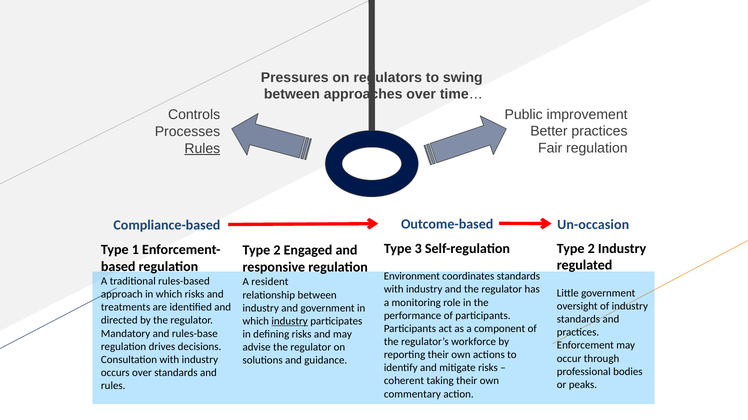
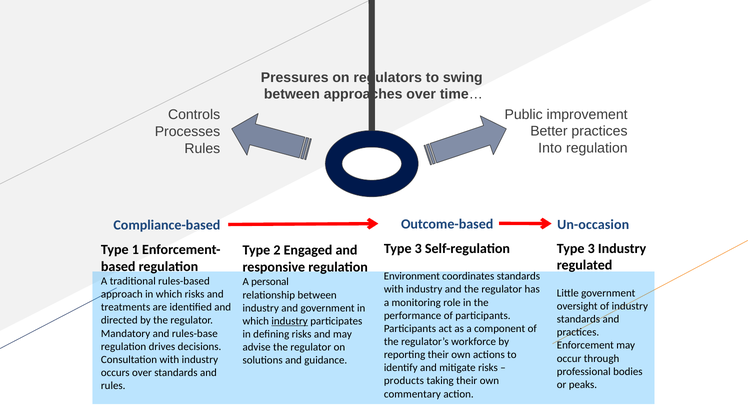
Fair: Fair -> Into
Rules at (202, 149) underline: present -> none
2 at (591, 249): 2 -> 3
resident: resident -> personal
coherent: coherent -> products
